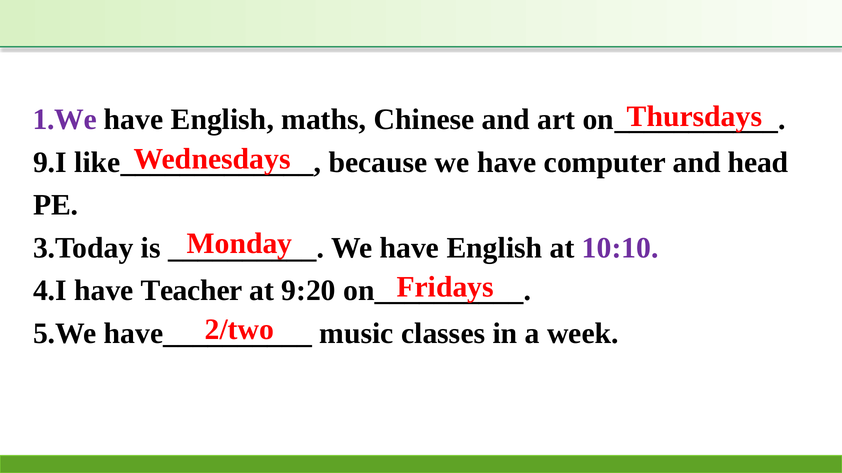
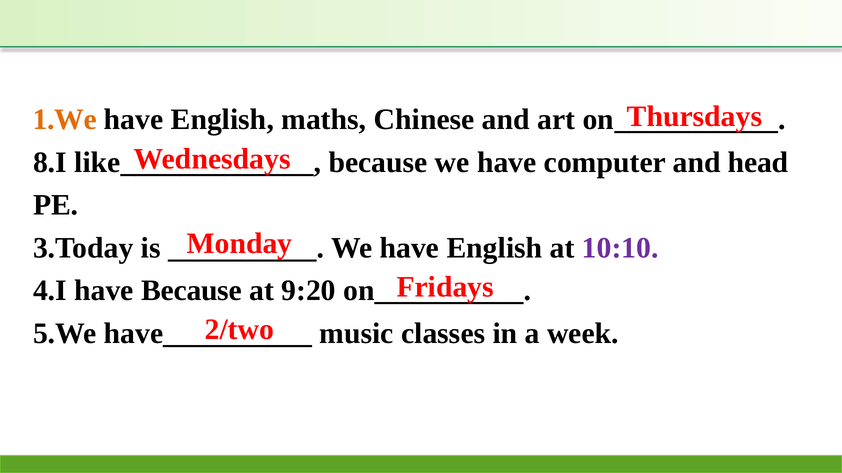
1.We colour: purple -> orange
9.I: 9.I -> 8.I
have Teacher: Teacher -> Because
